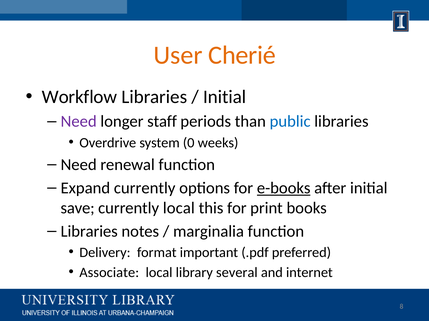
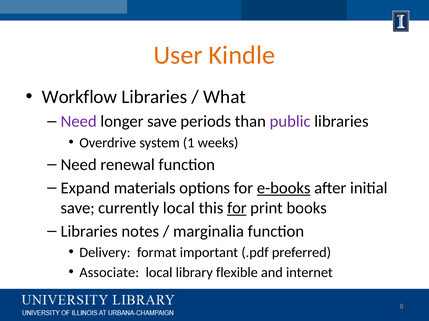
Cherié: Cherié -> Kindle
Initial at (225, 97): Initial -> What
longer staff: staff -> save
public colour: blue -> purple
0: 0 -> 1
Expand currently: currently -> materials
for at (237, 208) underline: none -> present
several: several -> flexible
